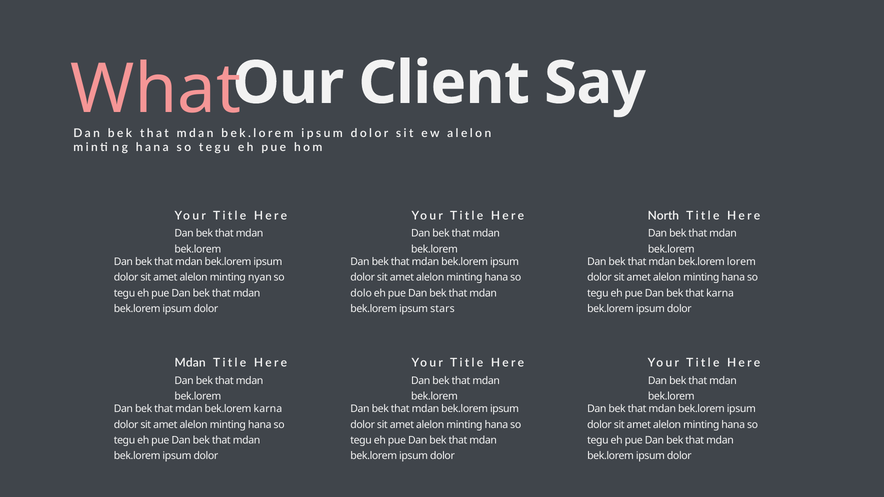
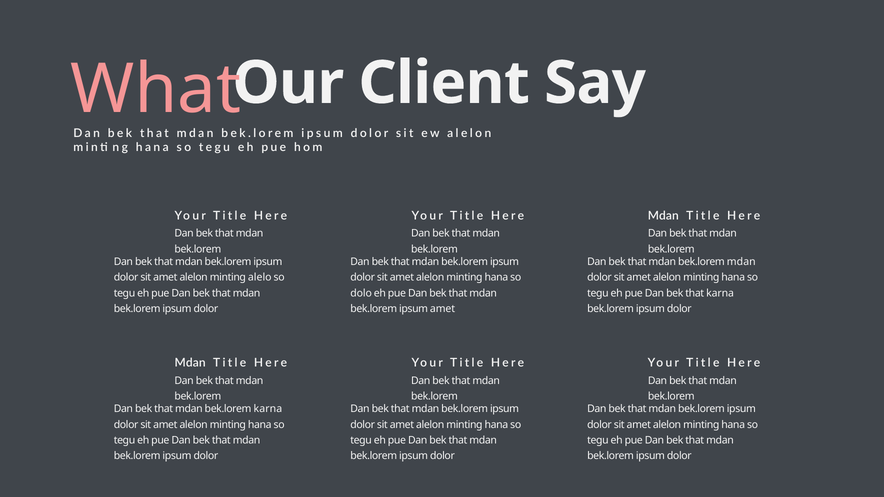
Your Title Here North: North -> Mdan
bek.lorem lorem: lorem -> mdan
nyan: nyan -> alelo
ipsum stars: stars -> amet
